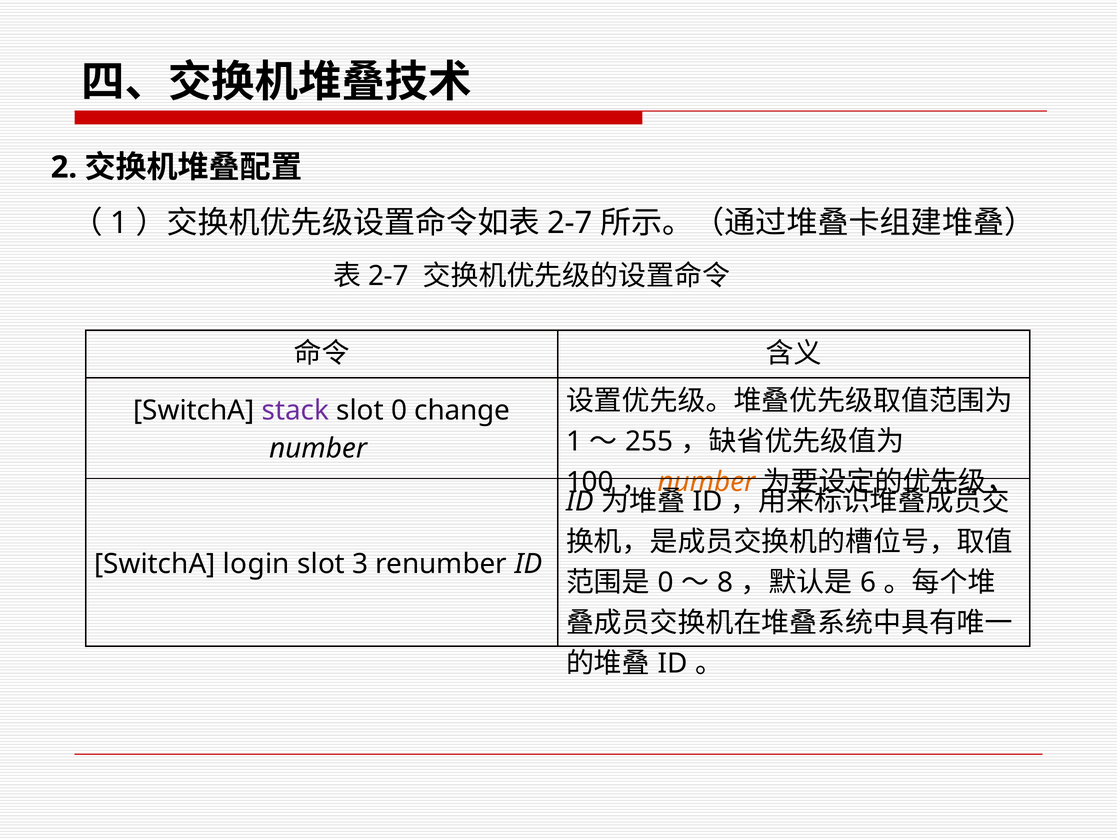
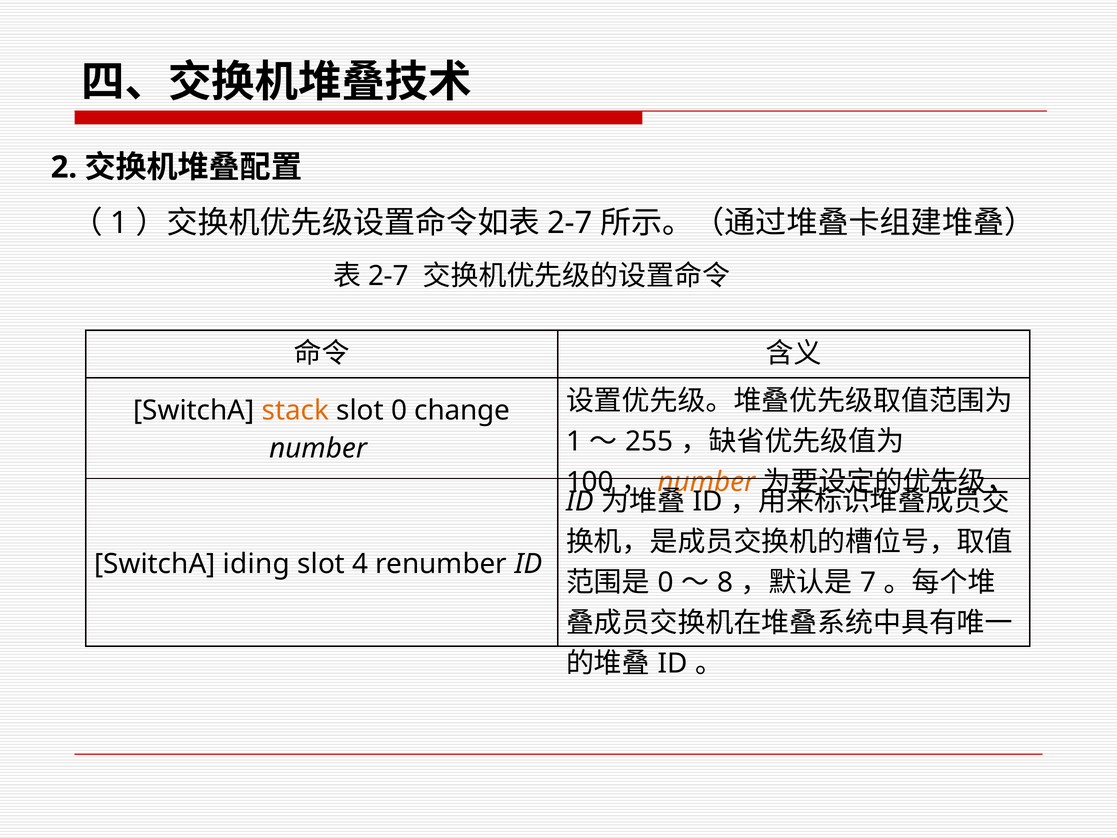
stack colour: purple -> orange
login: login -> iding
3: 3 -> 4
6: 6 -> 7
